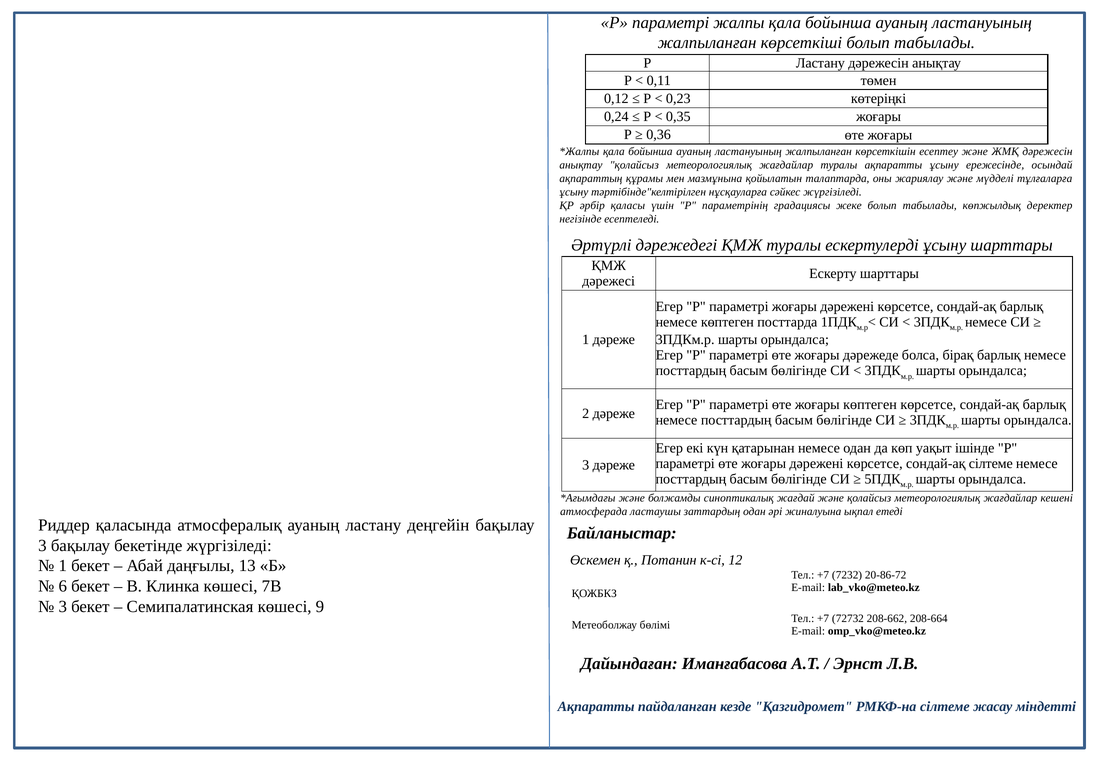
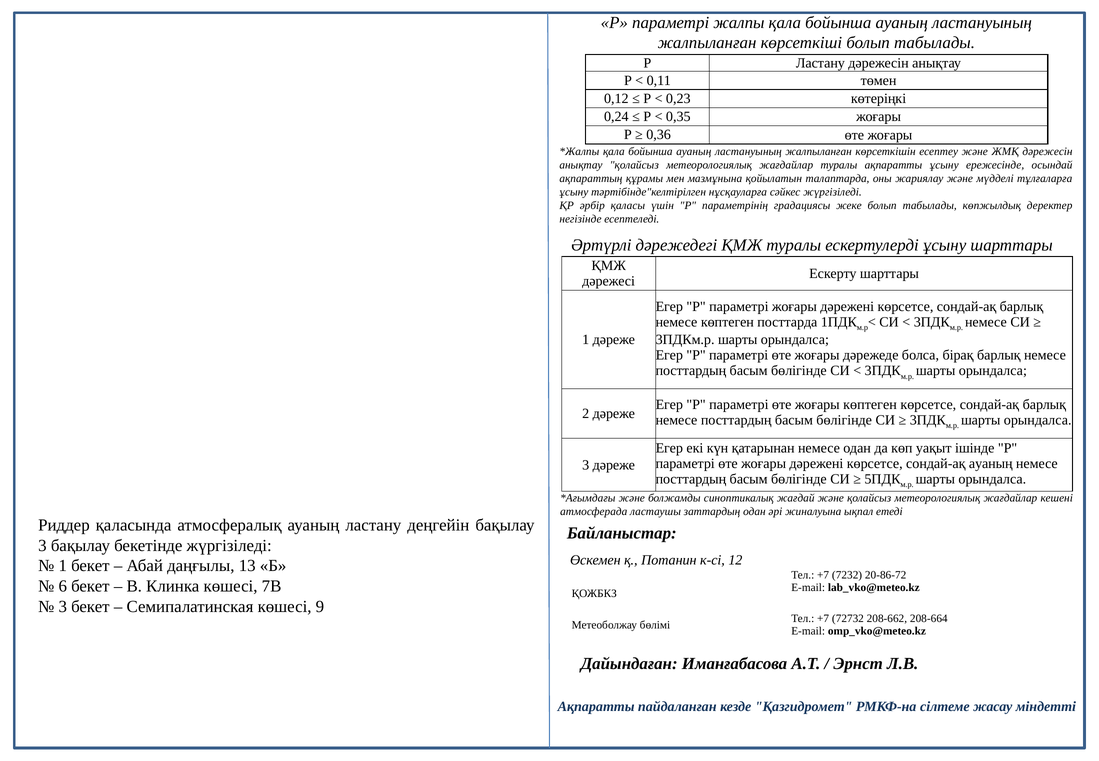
сондай-ақ сілтеме: сілтеме -> ауаның
